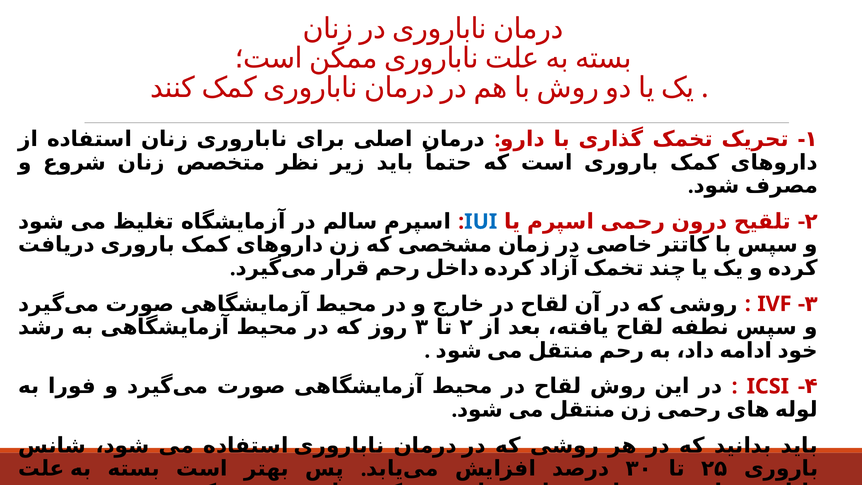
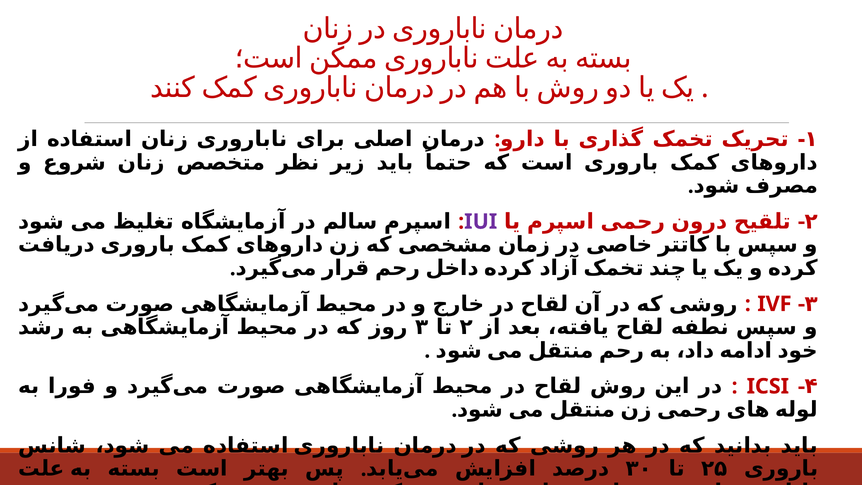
IUI colour: blue -> purple
